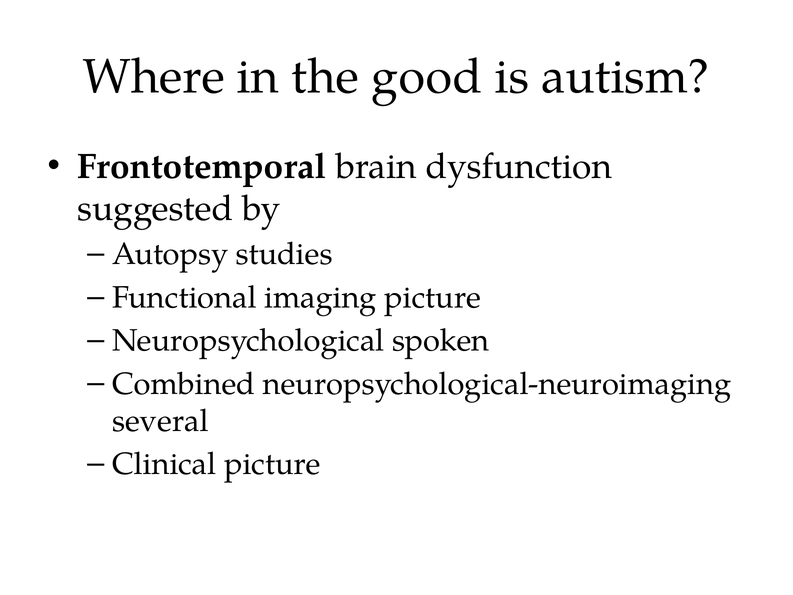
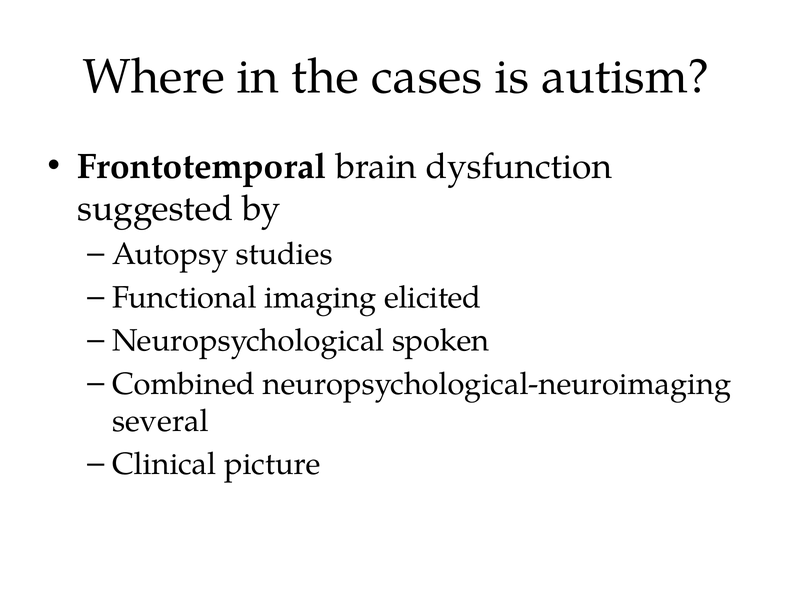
good: good -> cases
imaging picture: picture -> elicited
